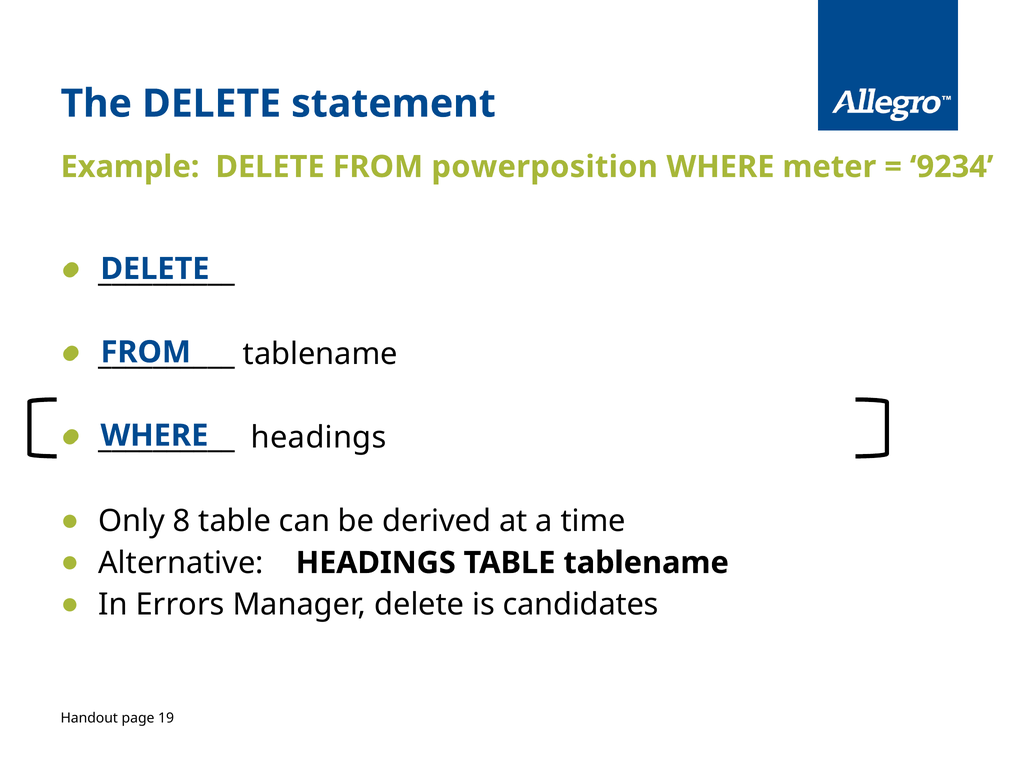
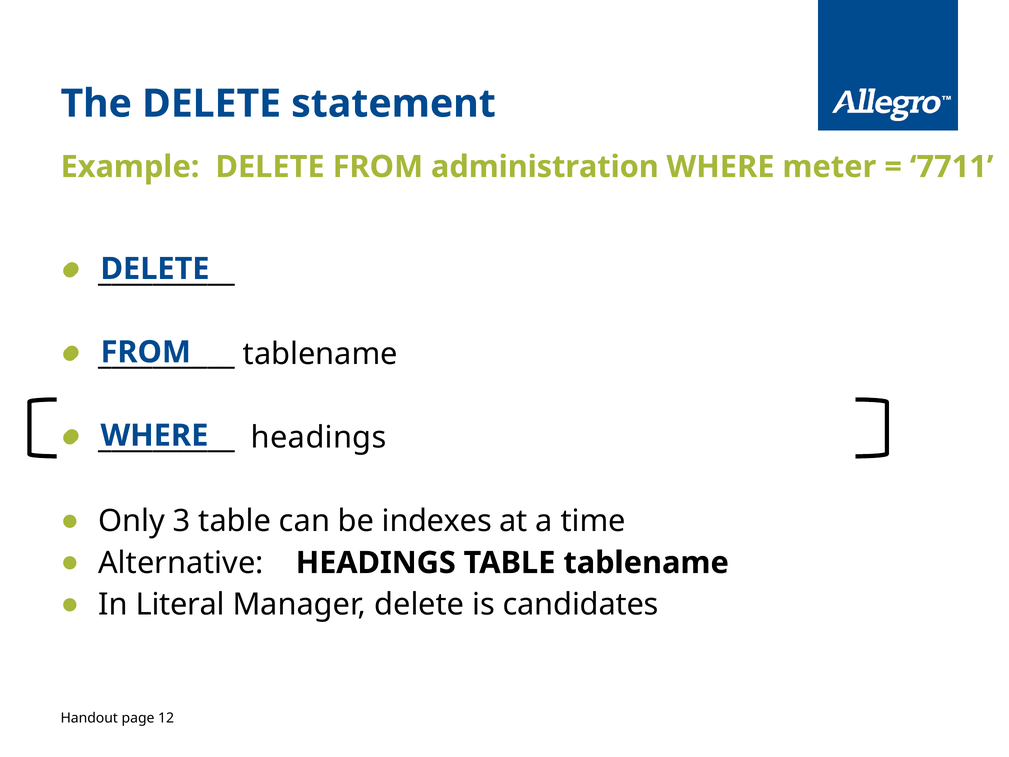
powerposition: powerposition -> administration
9234: 9234 -> 7711
8: 8 -> 3
derived: derived -> indexes
Errors: Errors -> Literal
19: 19 -> 12
